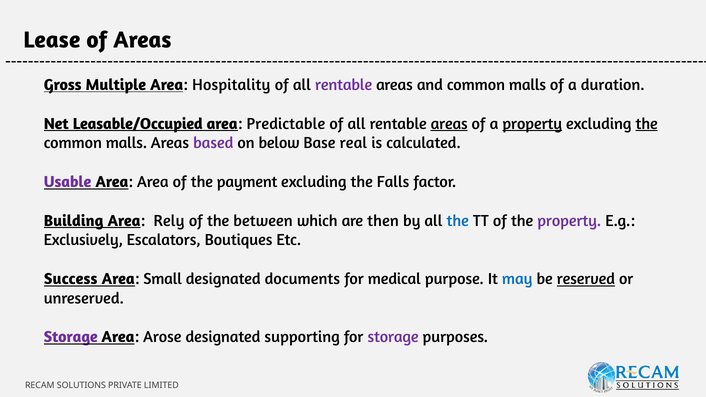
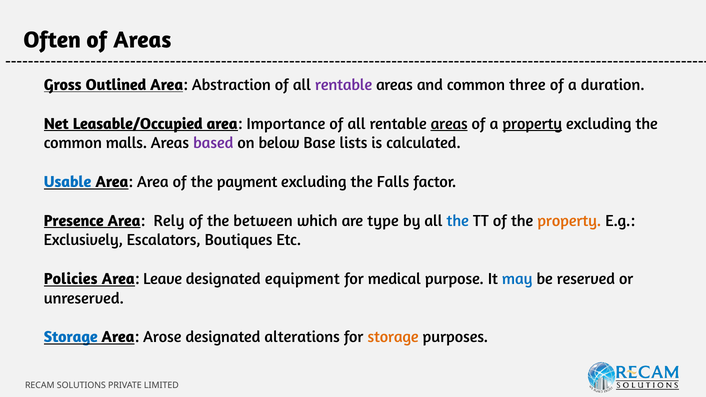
Lease: Lease -> Often
Multiple: Multiple -> Outlined
Hospitality: Hospitality -> Abstraction
and common malls: malls -> three
Predictable: Predictable -> Importance
the at (647, 124) underline: present -> none
real: real -> lists
Usable colour: purple -> blue
Building: Building -> Presence
then: then -> type
property at (569, 221) colour: purple -> orange
Success: Success -> Policies
Small: Small -> Leave
documents: documents -> equipment
reserved underline: present -> none
Storage at (71, 337) colour: purple -> blue
supporting: supporting -> alterations
storage at (393, 337) colour: purple -> orange
